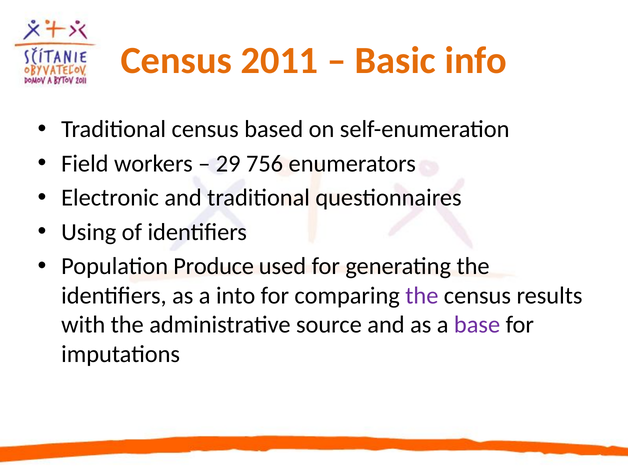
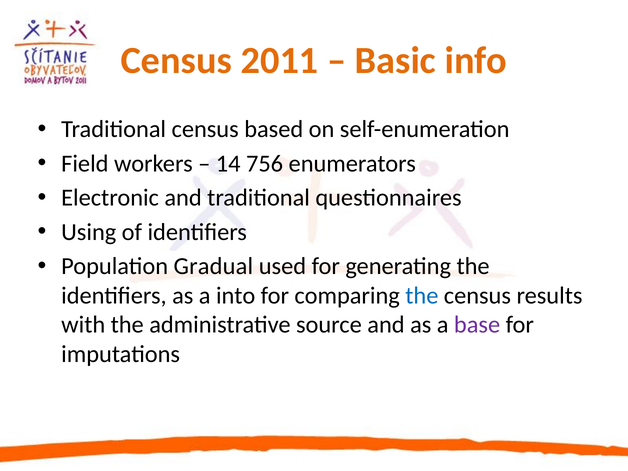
29: 29 -> 14
Produce: Produce -> Gradual
the at (422, 296) colour: purple -> blue
